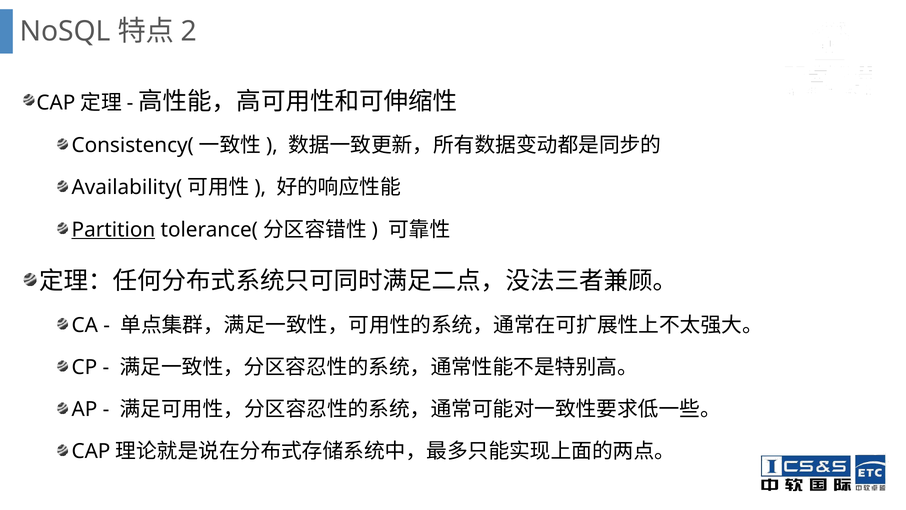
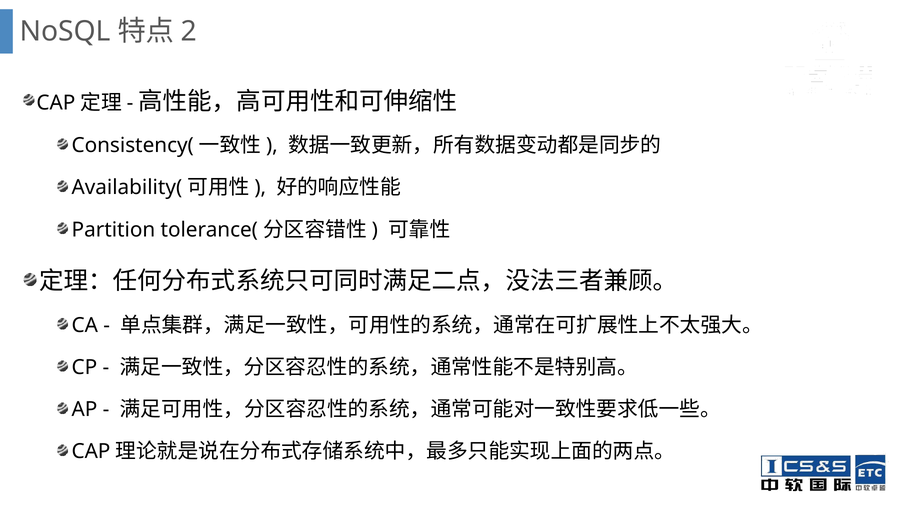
Partition underline: present -> none
